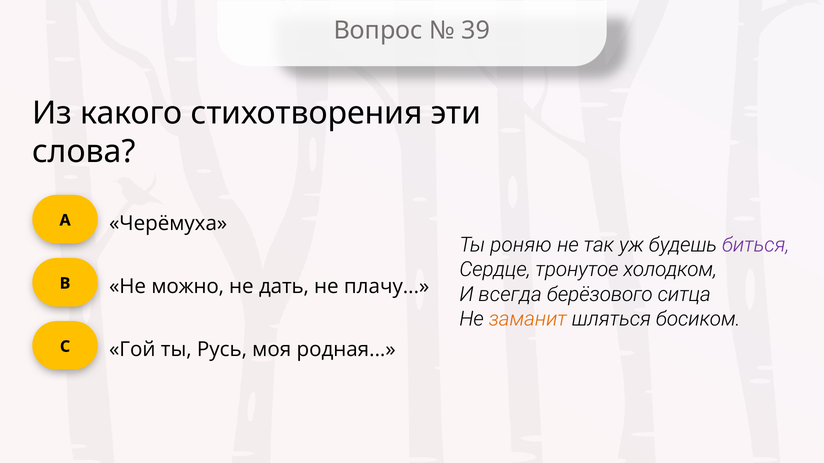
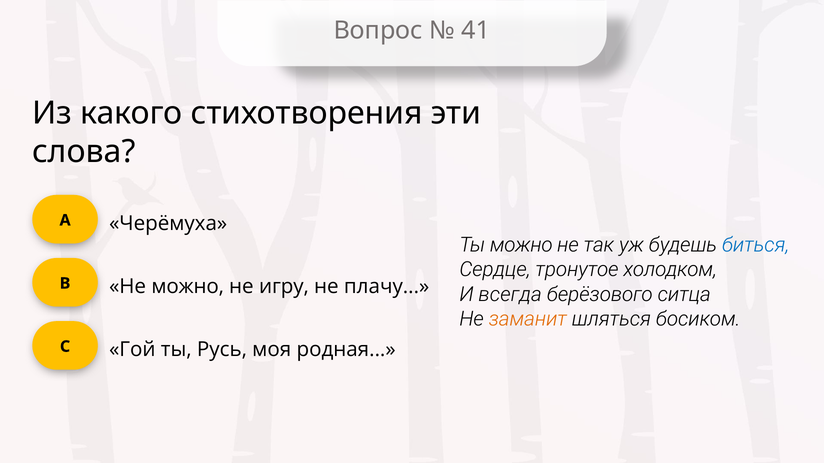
39: 39 -> 41
Ты роняю: роняю -> можно
биться colour: purple -> blue
дать: дать -> игру
